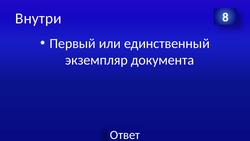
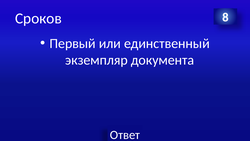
Внутри: Внутри -> Сроков
